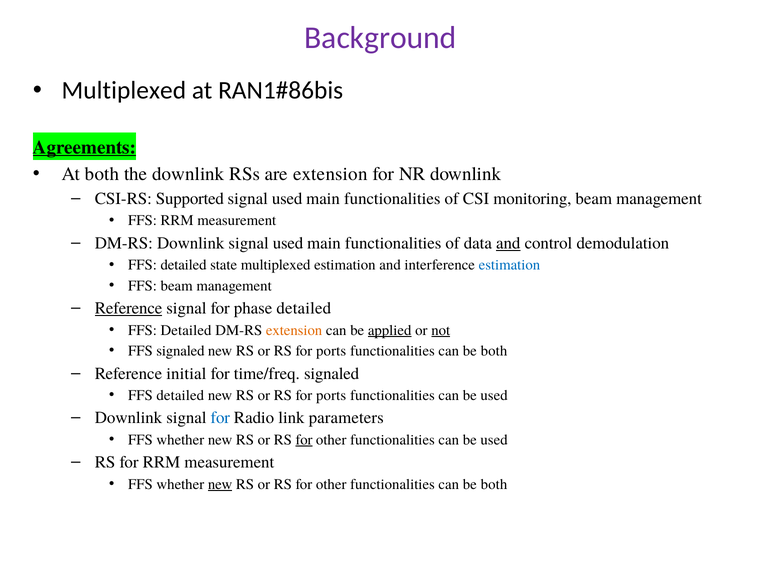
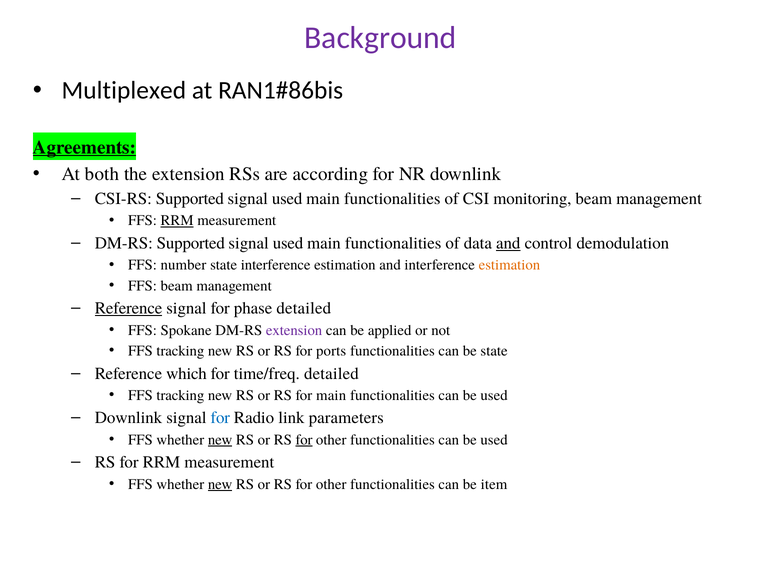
the downlink: downlink -> extension
are extension: extension -> according
RRM at (177, 220) underline: none -> present
DM-RS Downlink: Downlink -> Supported
detailed at (184, 265): detailed -> number
state multiplexed: multiplexed -> interference
estimation at (509, 265) colour: blue -> orange
Detailed at (186, 330): Detailed -> Spokane
extension at (294, 330) colour: orange -> purple
applied underline: present -> none
not underline: present -> none
signaled at (180, 351): signaled -> tracking
both at (494, 351): both -> state
initial: initial -> which
time/freq signaled: signaled -> detailed
detailed at (180, 395): detailed -> tracking
ports at (331, 395): ports -> main
new at (220, 440) underline: none -> present
both at (494, 484): both -> item
